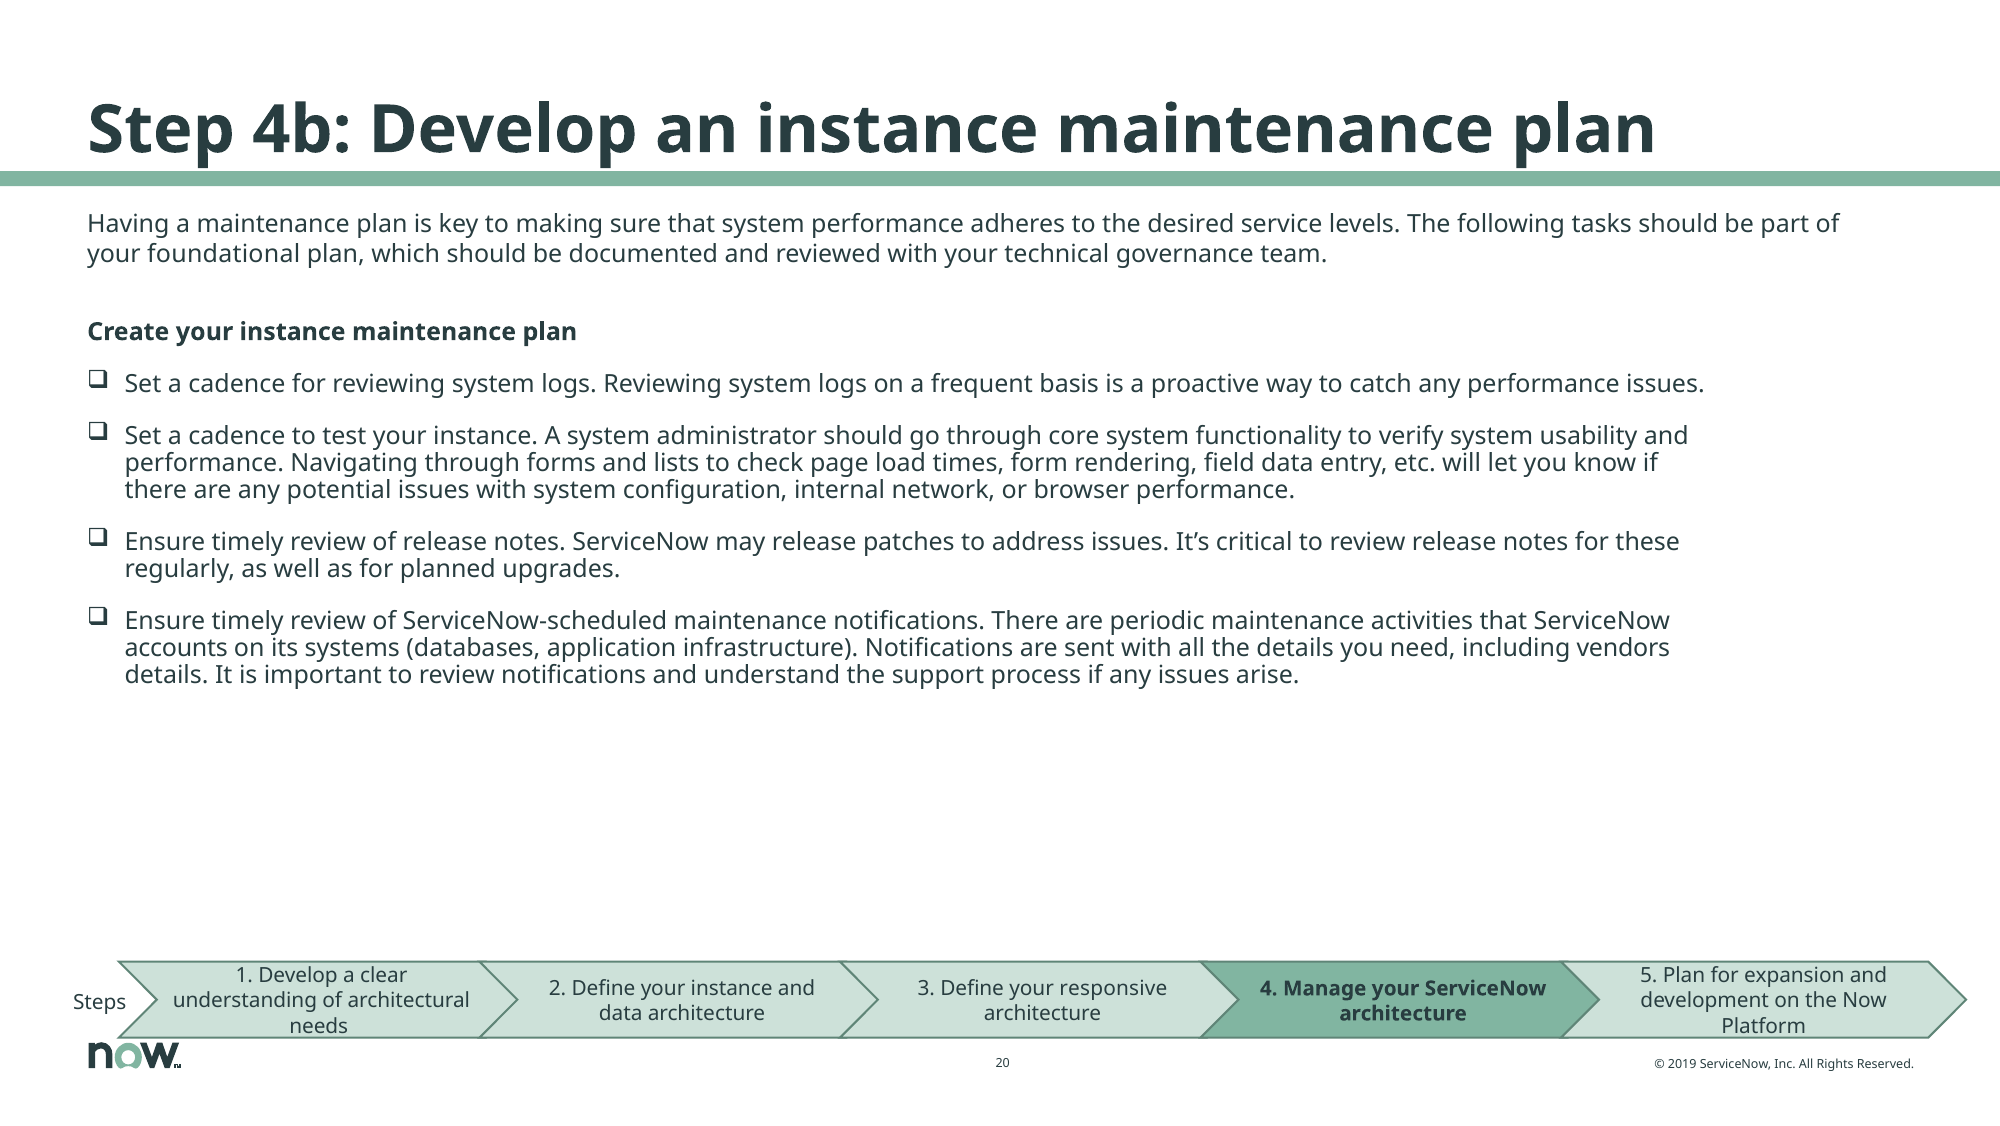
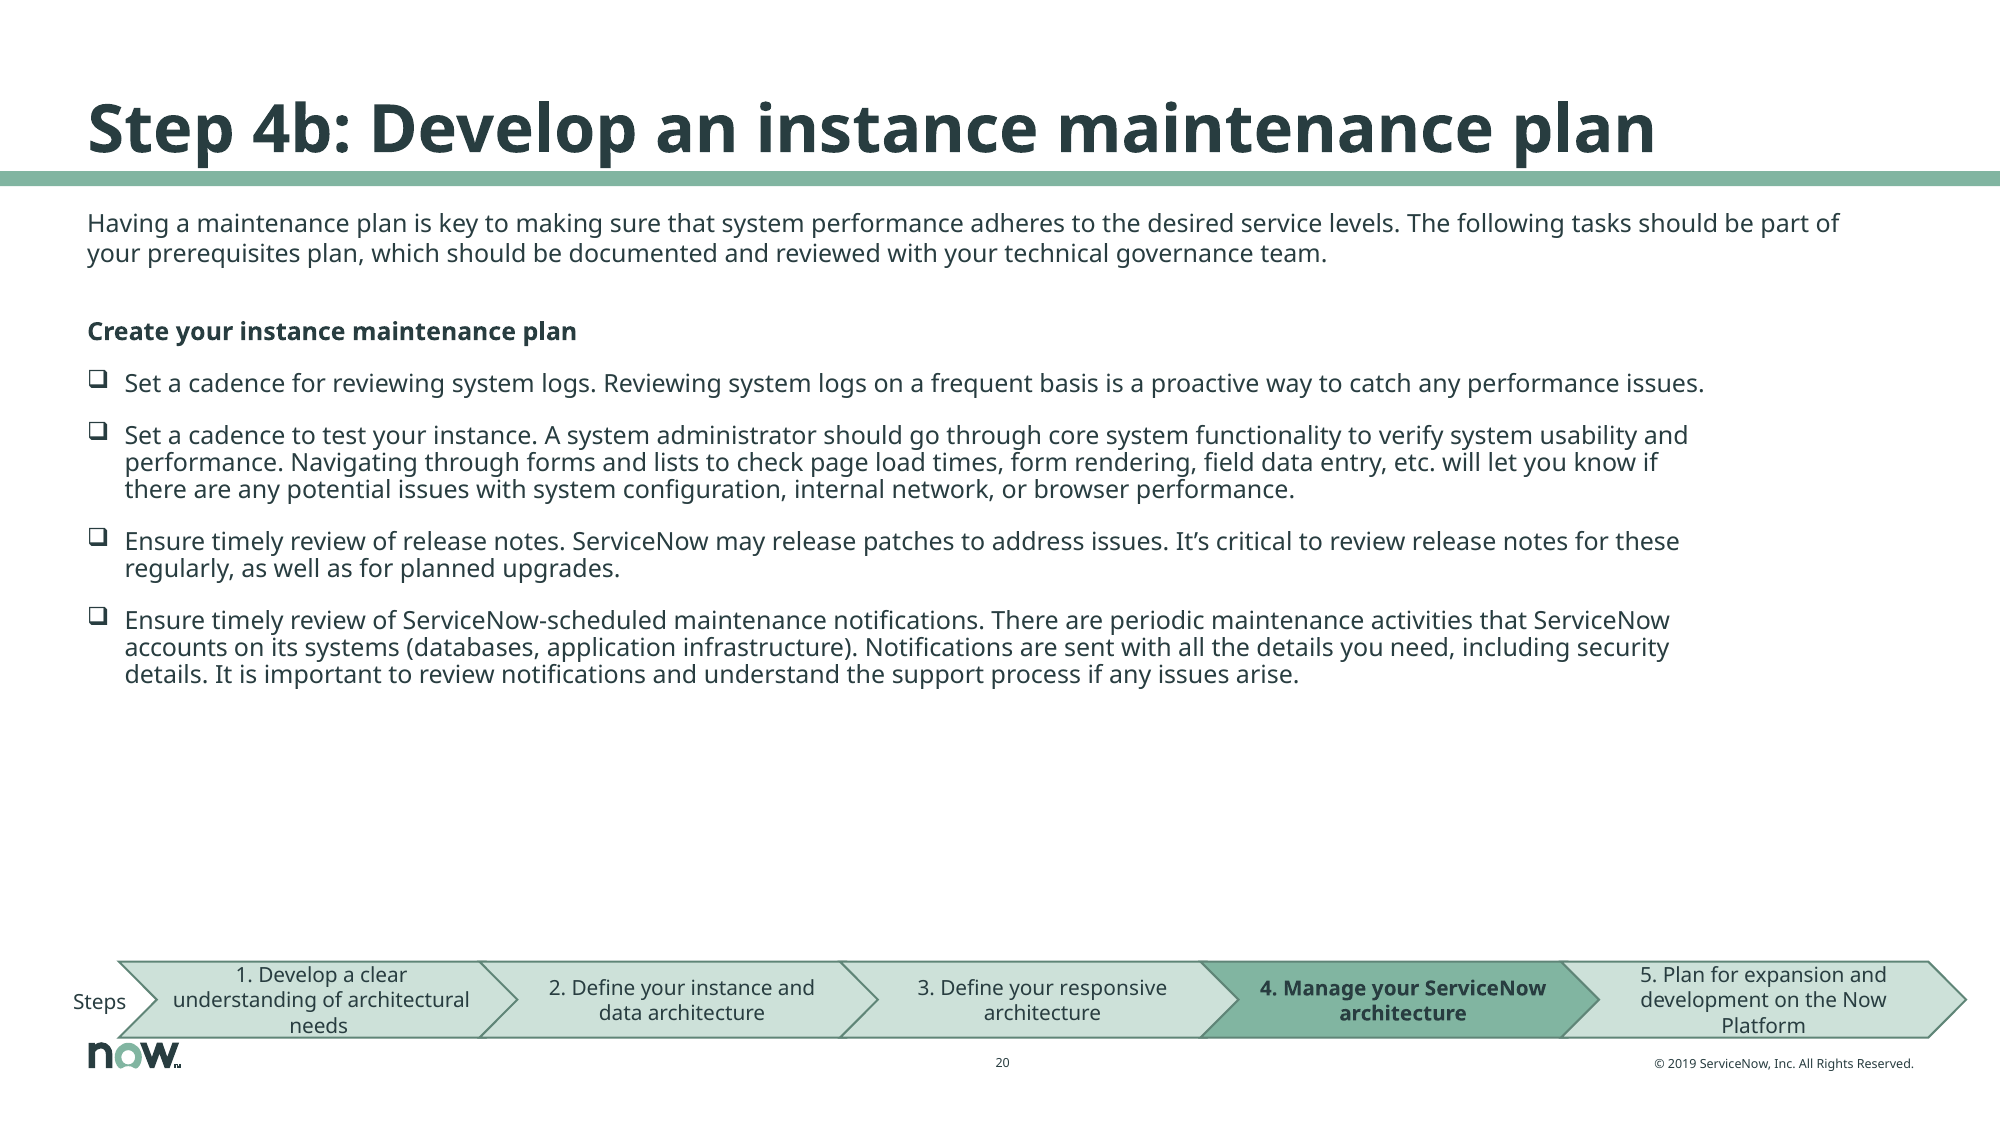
foundational: foundational -> prerequisites
vendors: vendors -> security
